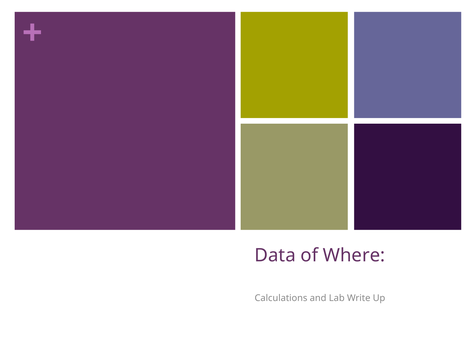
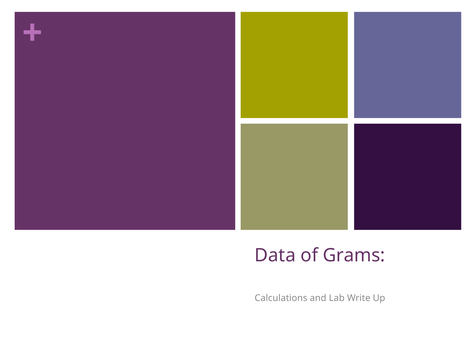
Where: Where -> Grams
